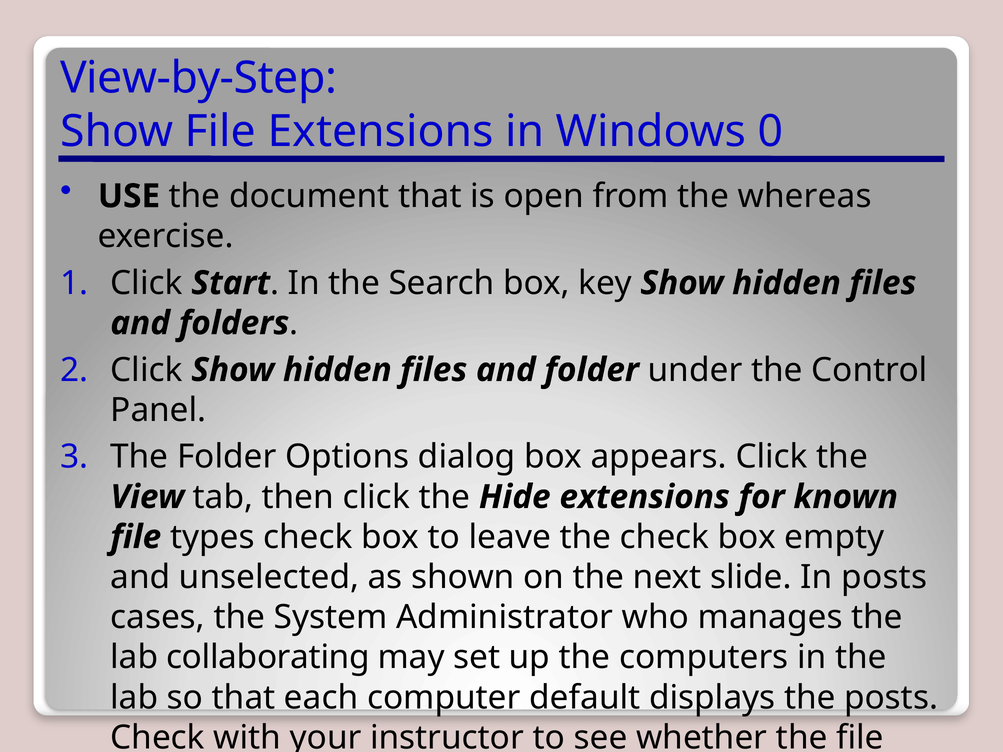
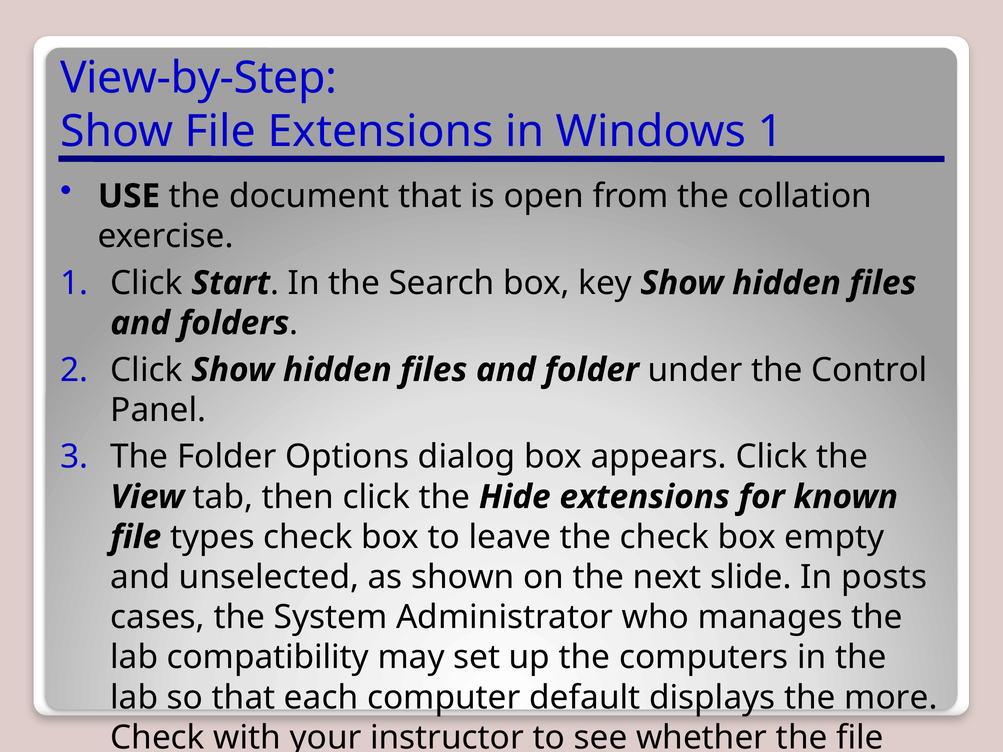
Windows 0: 0 -> 1
whereas: whereas -> collation
collaborating: collaborating -> compatibility
the posts: posts -> more
